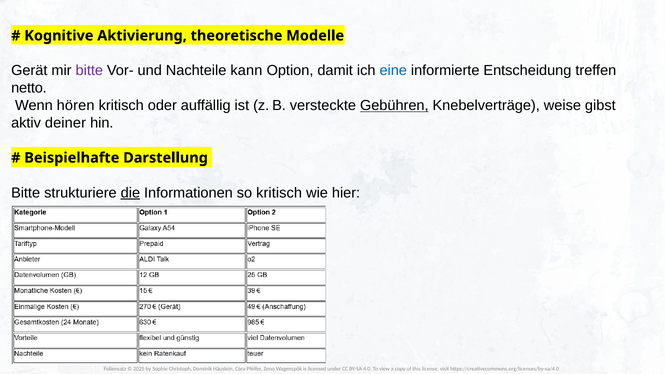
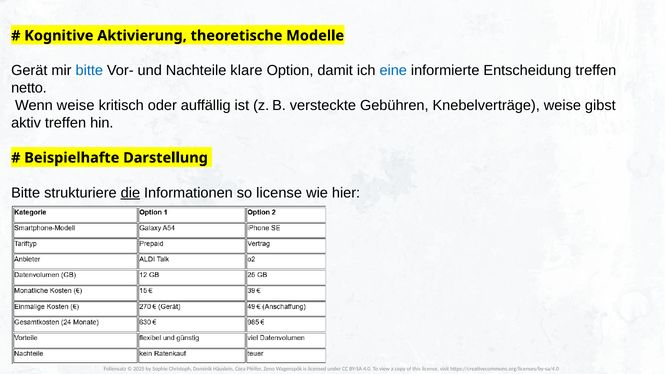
bitte at (89, 71) colour: purple -> blue
kann: kann -> klare
Wenn hören: hören -> weise
Gebühren underline: present -> none
aktiv deiner: deiner -> treffen
so kritisch: kritisch -> license
